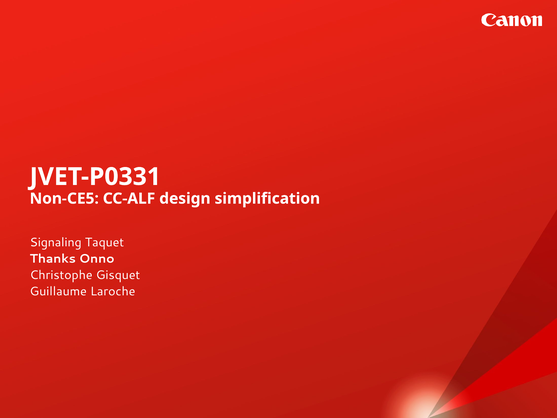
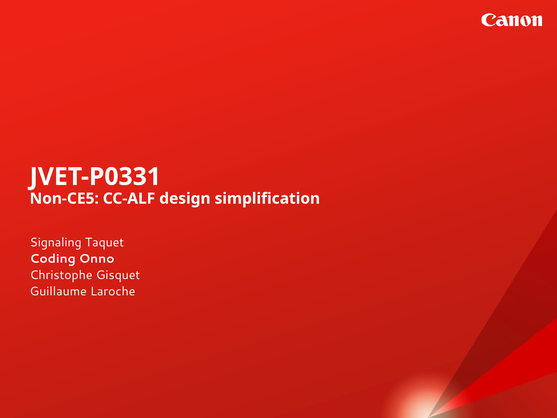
Thanks: Thanks -> Coding
